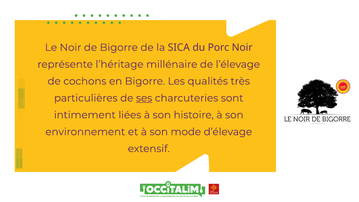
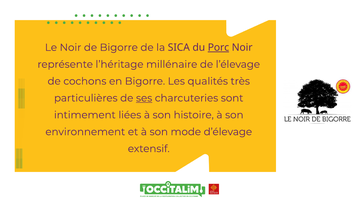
Porc underline: none -> present
